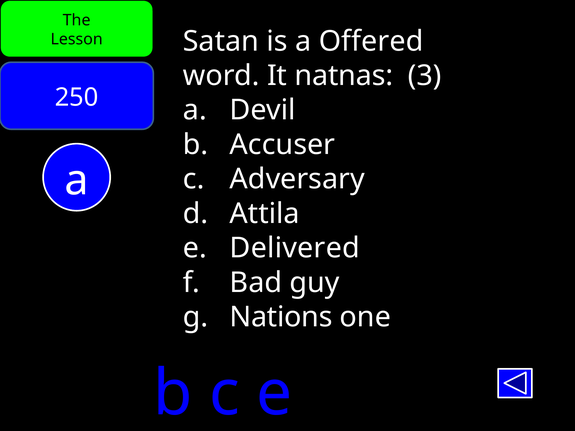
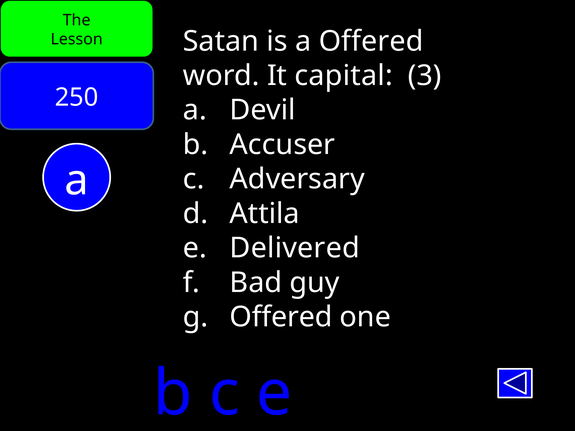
natnas: natnas -> capital
Nations at (281, 317): Nations -> Offered
